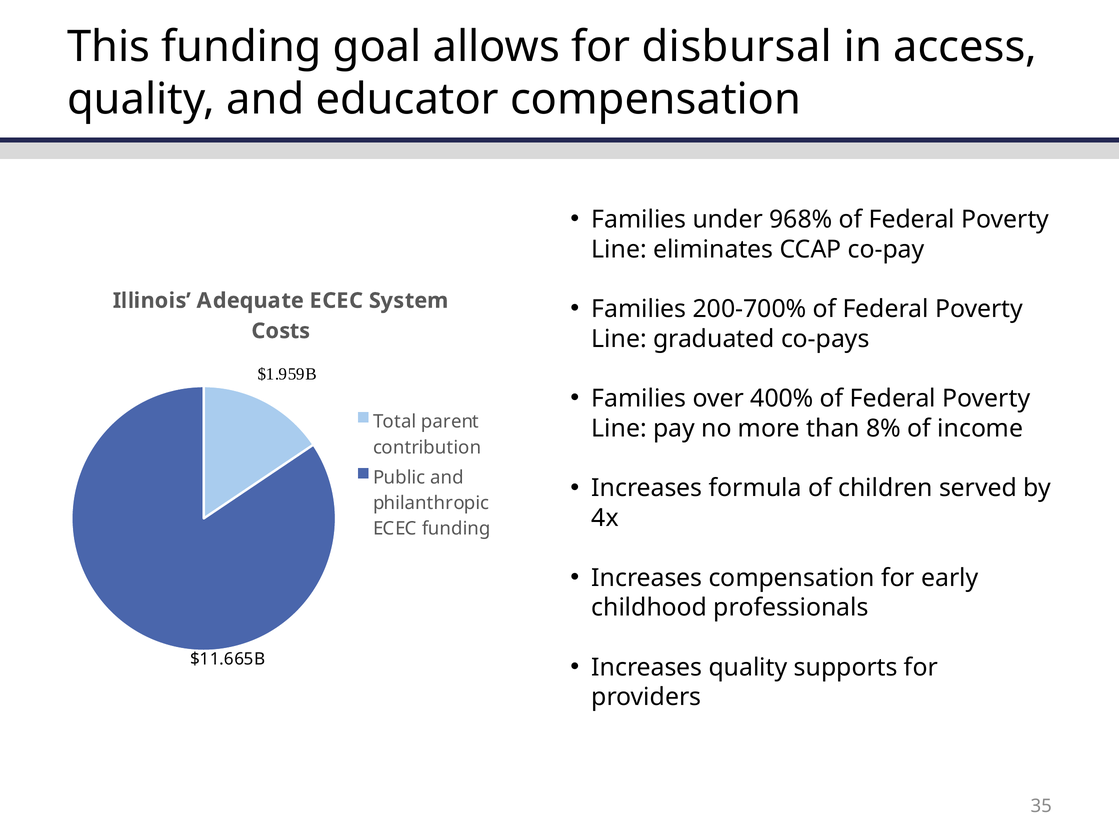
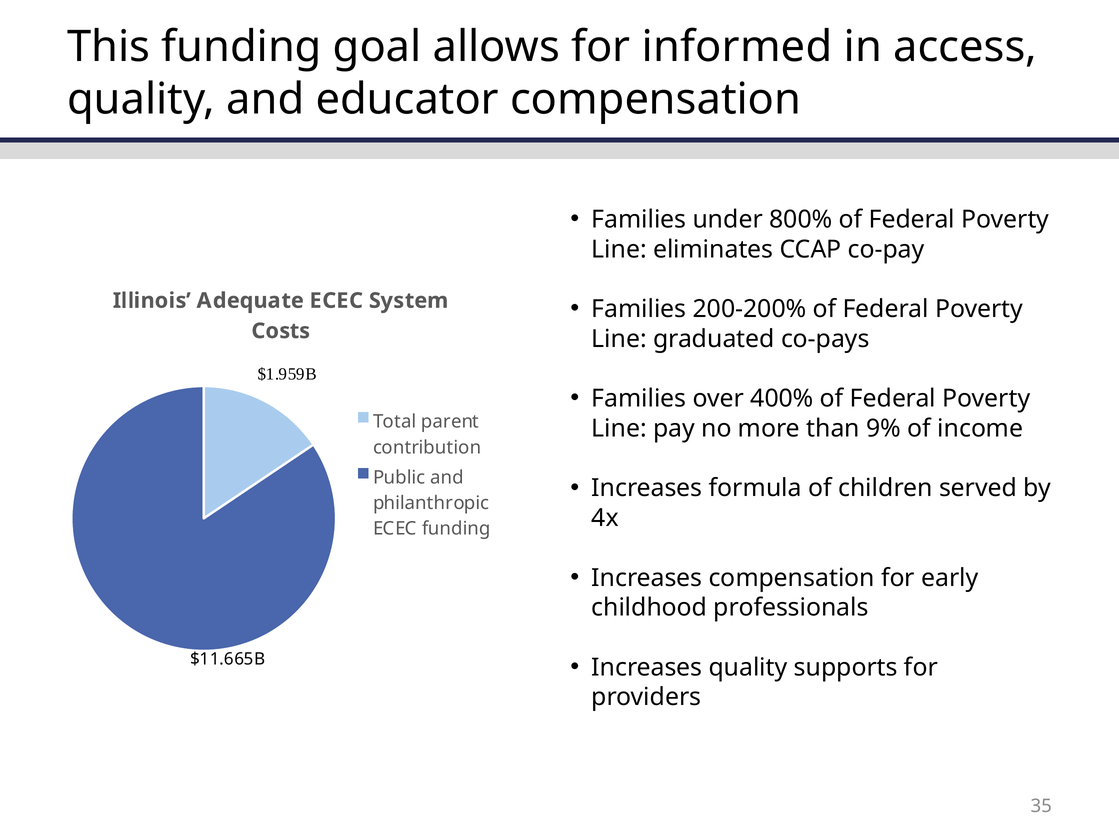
disbursal: disbursal -> informed
968%: 968% -> 800%
200-700%: 200-700% -> 200-200%
8%: 8% -> 9%
